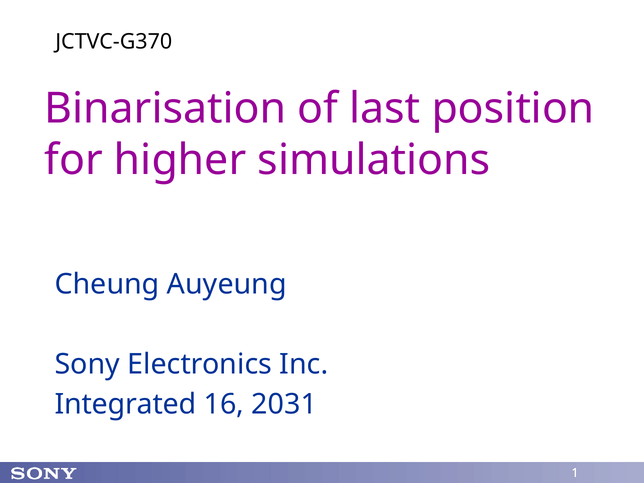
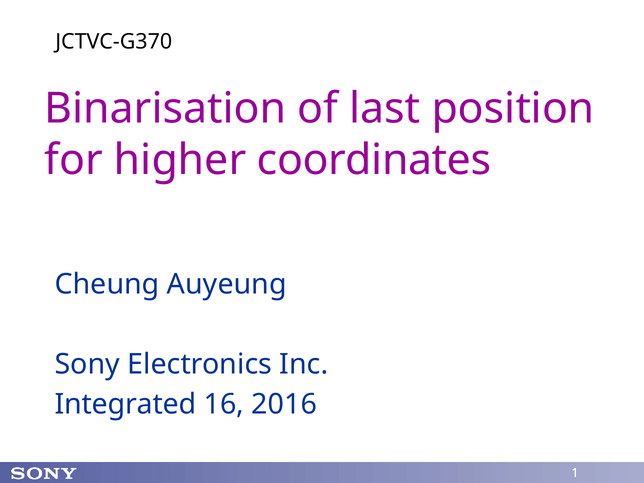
simulations: simulations -> coordinates
2031: 2031 -> 2016
